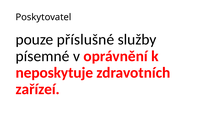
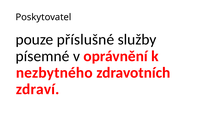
neposkytuje: neposkytuje -> nezbytného
zařízeí: zařízeí -> zdraví
